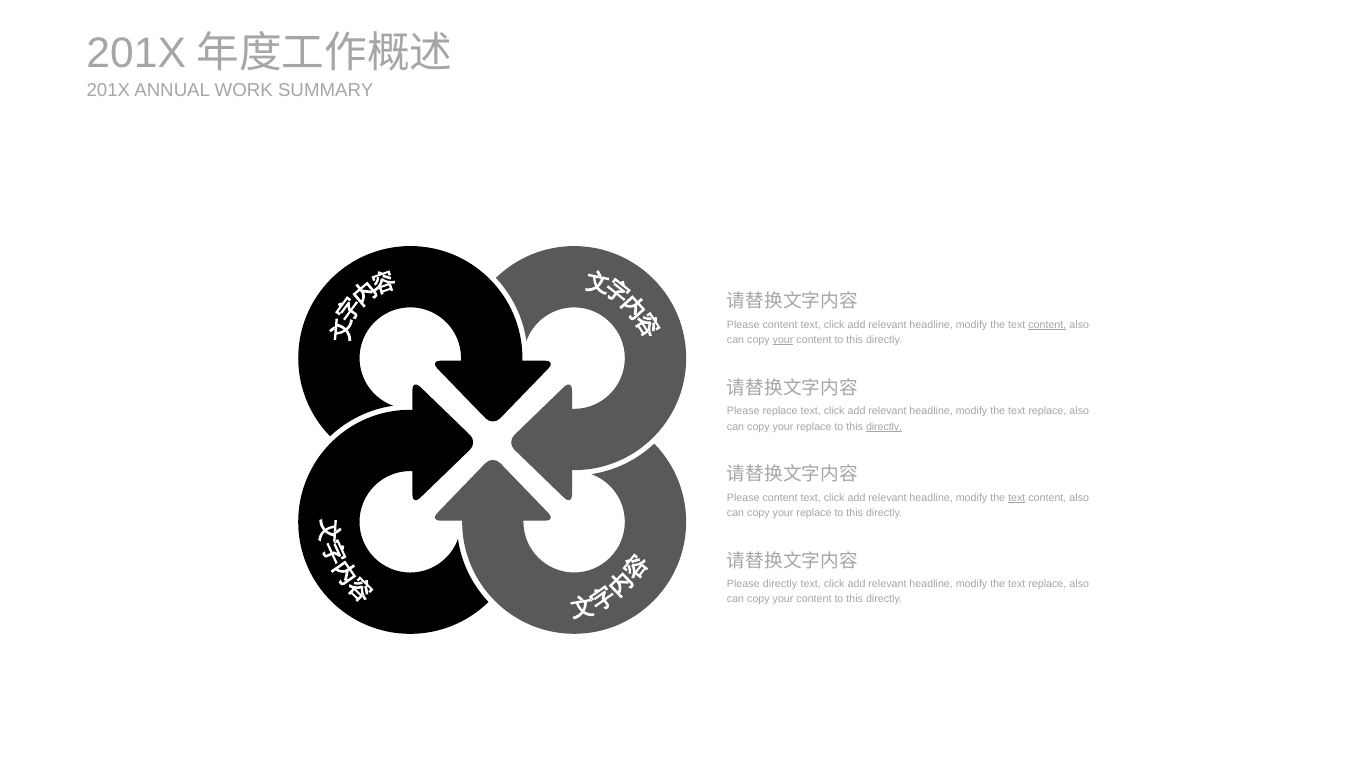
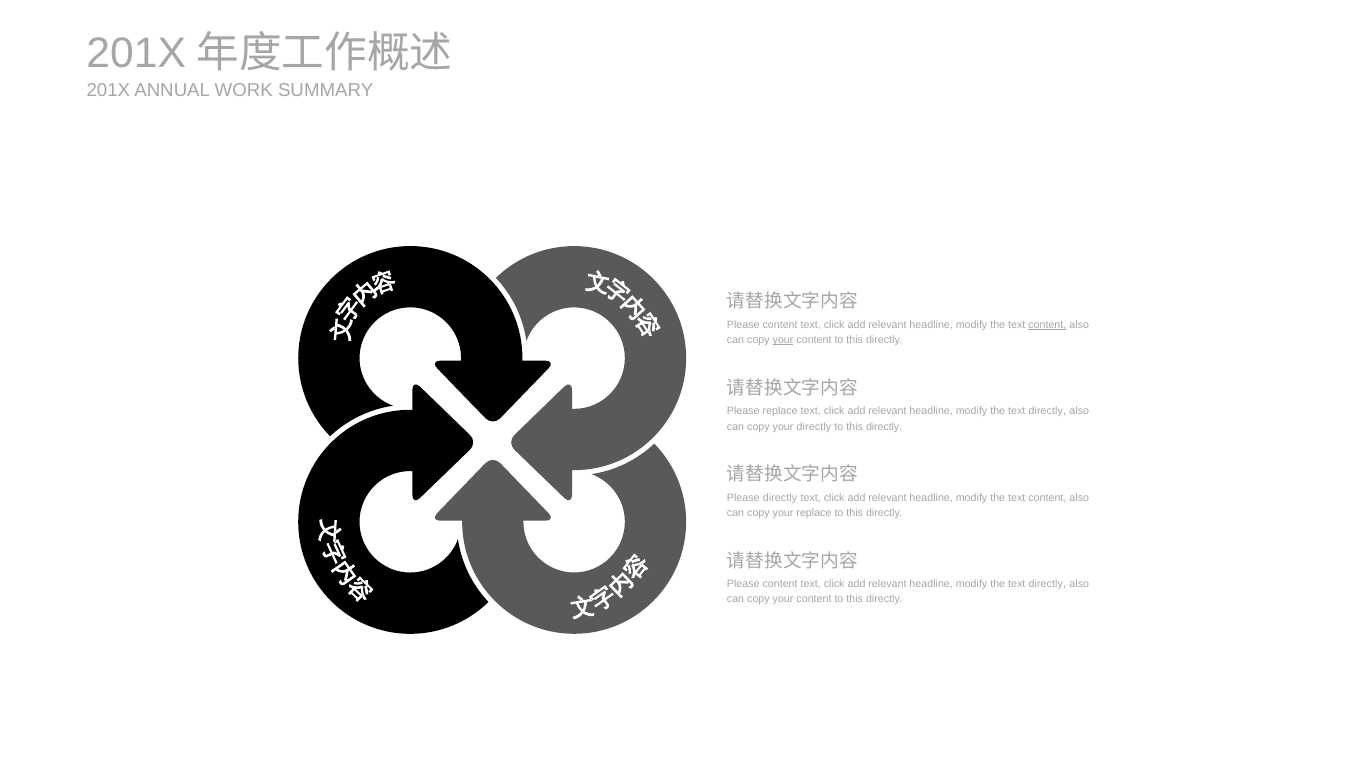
replace at (1047, 411): replace -> directly
replace at (814, 427): replace -> directly
directly at (884, 427) underline: present -> none
content at (780, 498): content -> directly
text at (1017, 498) underline: present -> none
directly at (780, 584): directly -> content
replace at (1047, 584): replace -> directly
